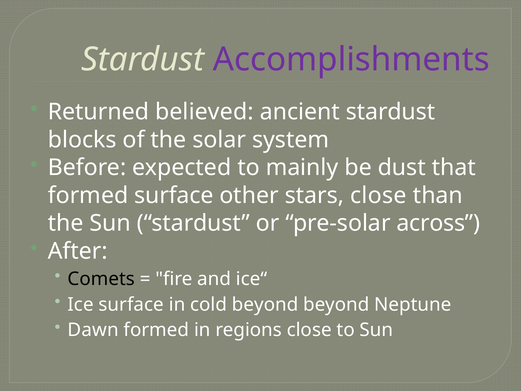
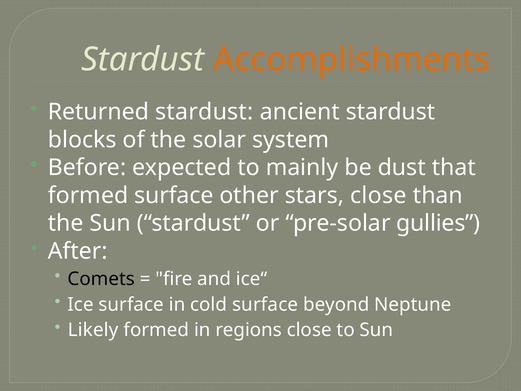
Accomplishments colour: purple -> orange
Returned believed: believed -> stardust
across: across -> gullies
cold beyond: beyond -> surface
Dawn: Dawn -> Likely
